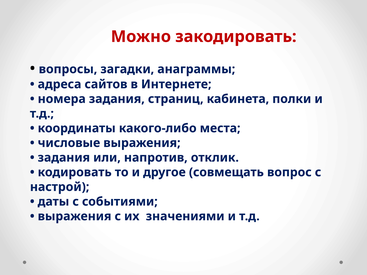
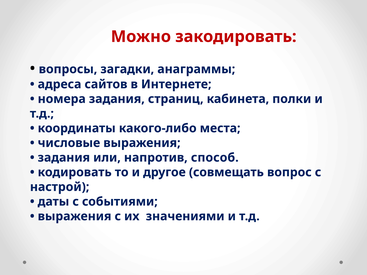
отклик: отклик -> способ
